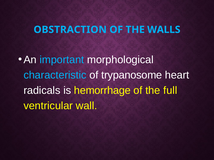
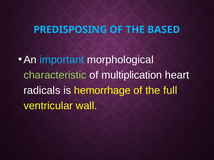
OBSTRACTION: OBSTRACTION -> PREDISPOSING
WALLS: WALLS -> BASED
characteristic colour: light blue -> light green
trypanosome: trypanosome -> multiplication
